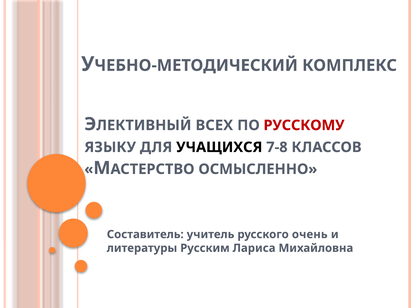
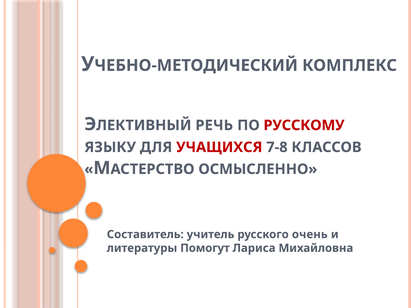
ВСЕХ: ВСЕХ -> РЕЧЬ
УЧАЩИХСЯ colour: black -> red
Русским: Русским -> Помогут
